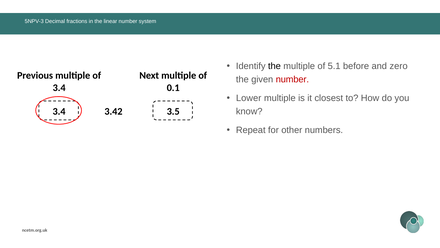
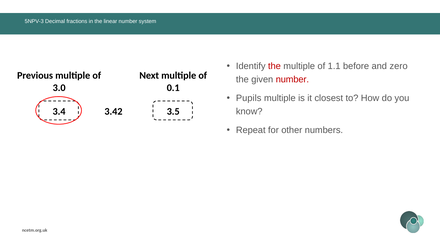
the at (274, 66) colour: black -> red
5.1: 5.1 -> 1.1
3.4 at (59, 88): 3.4 -> 3.0
Lower: Lower -> Pupils
